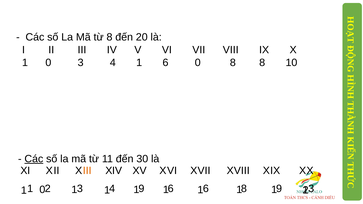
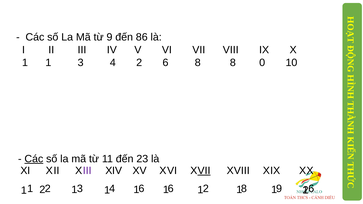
từ 8: 8 -> 9
20: 20 -> 86
0 at (48, 63): 0 -> 1
4 1: 1 -> 2
6 0: 0 -> 8
8 8: 8 -> 0
30: 30 -> 23
III at (87, 171) colour: orange -> purple
VII at (204, 171) underline: none -> present
4 9: 9 -> 6
6 6: 6 -> 2
9 3: 3 -> 6
0 at (42, 190): 0 -> 2
